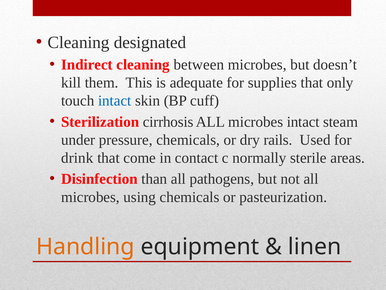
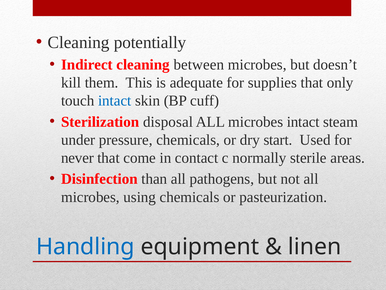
designated: designated -> potentially
cirrhosis: cirrhosis -> disposal
rails: rails -> start
drink: drink -> never
Handling colour: orange -> blue
